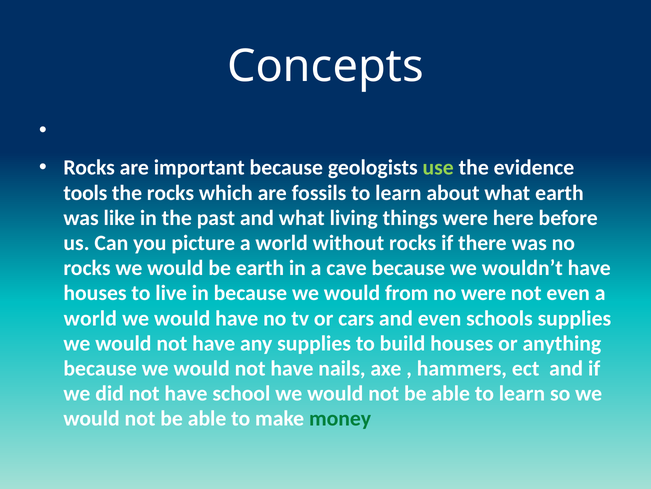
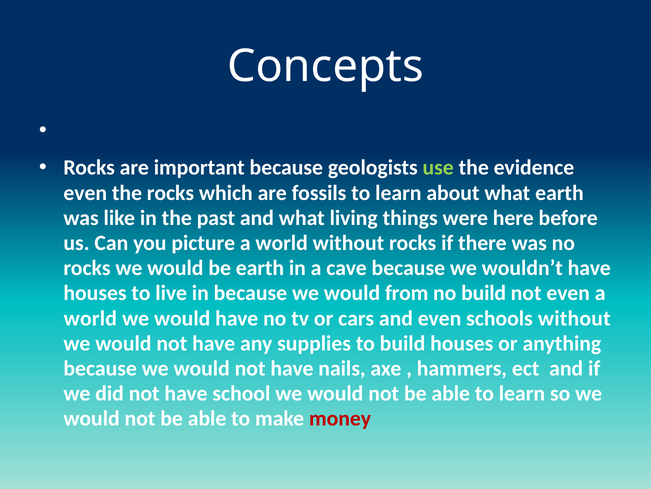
tools at (85, 193): tools -> even
no were: were -> build
schools supplies: supplies -> without
money colour: green -> red
